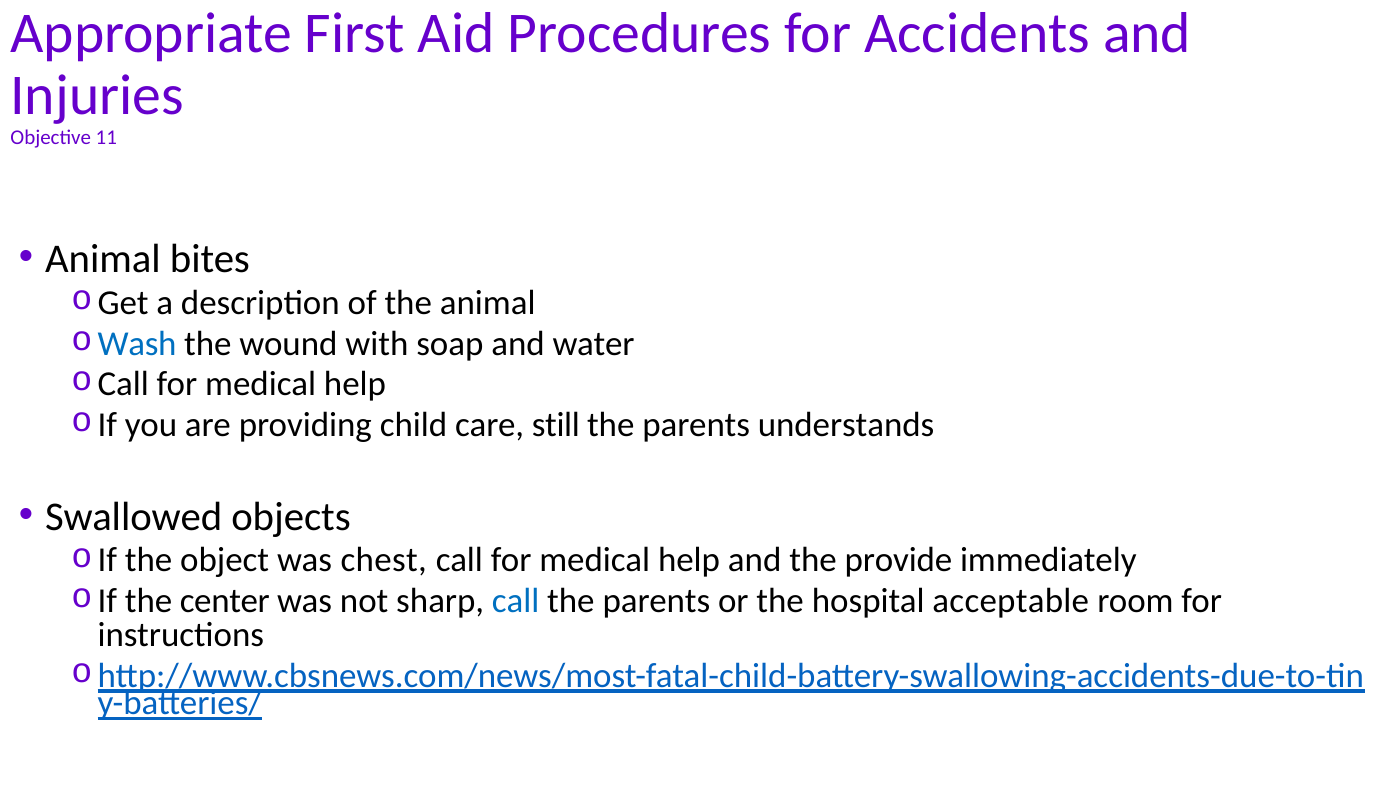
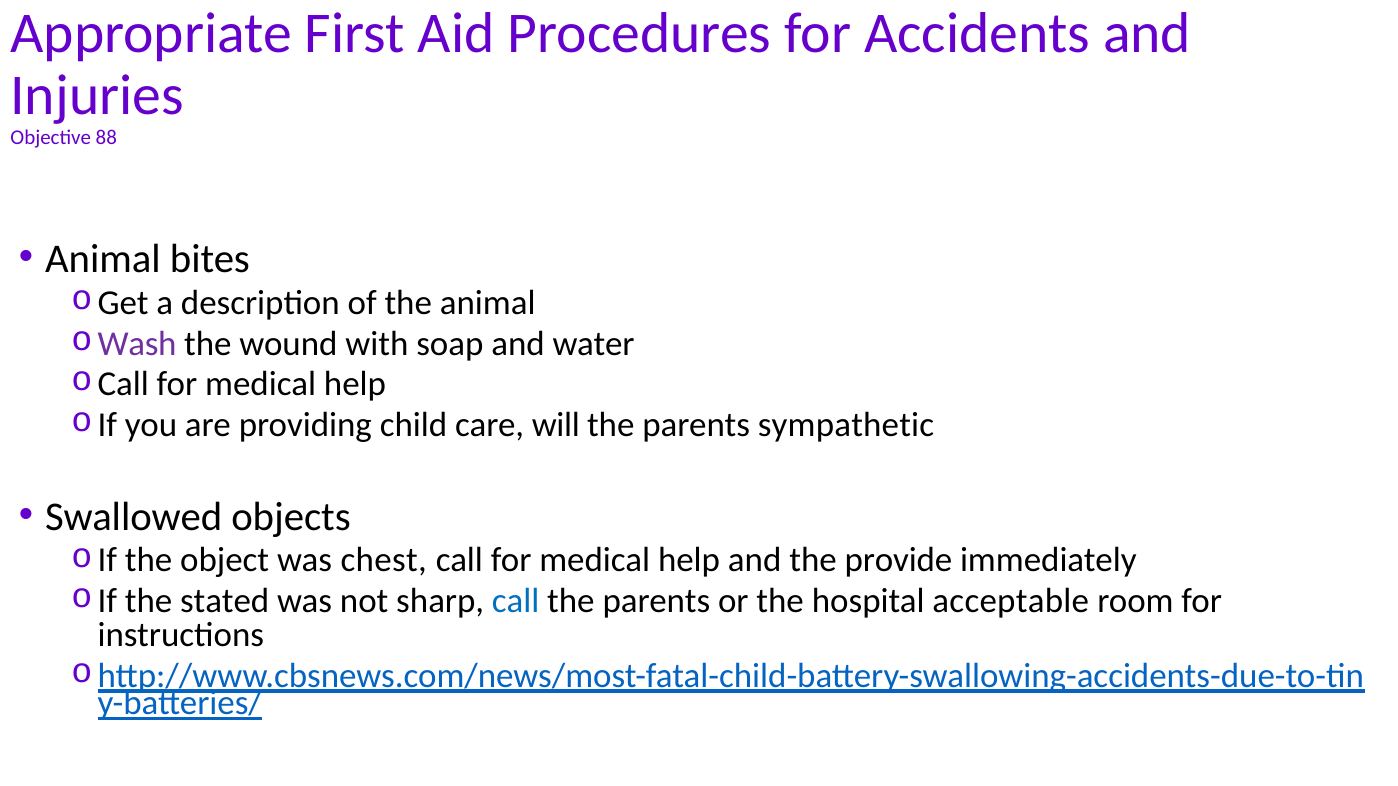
11: 11 -> 88
Wash colour: blue -> purple
still: still -> will
understands: understands -> sympathetic
center: center -> stated
